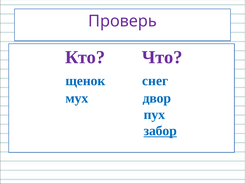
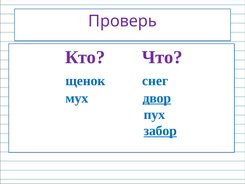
двор underline: none -> present
